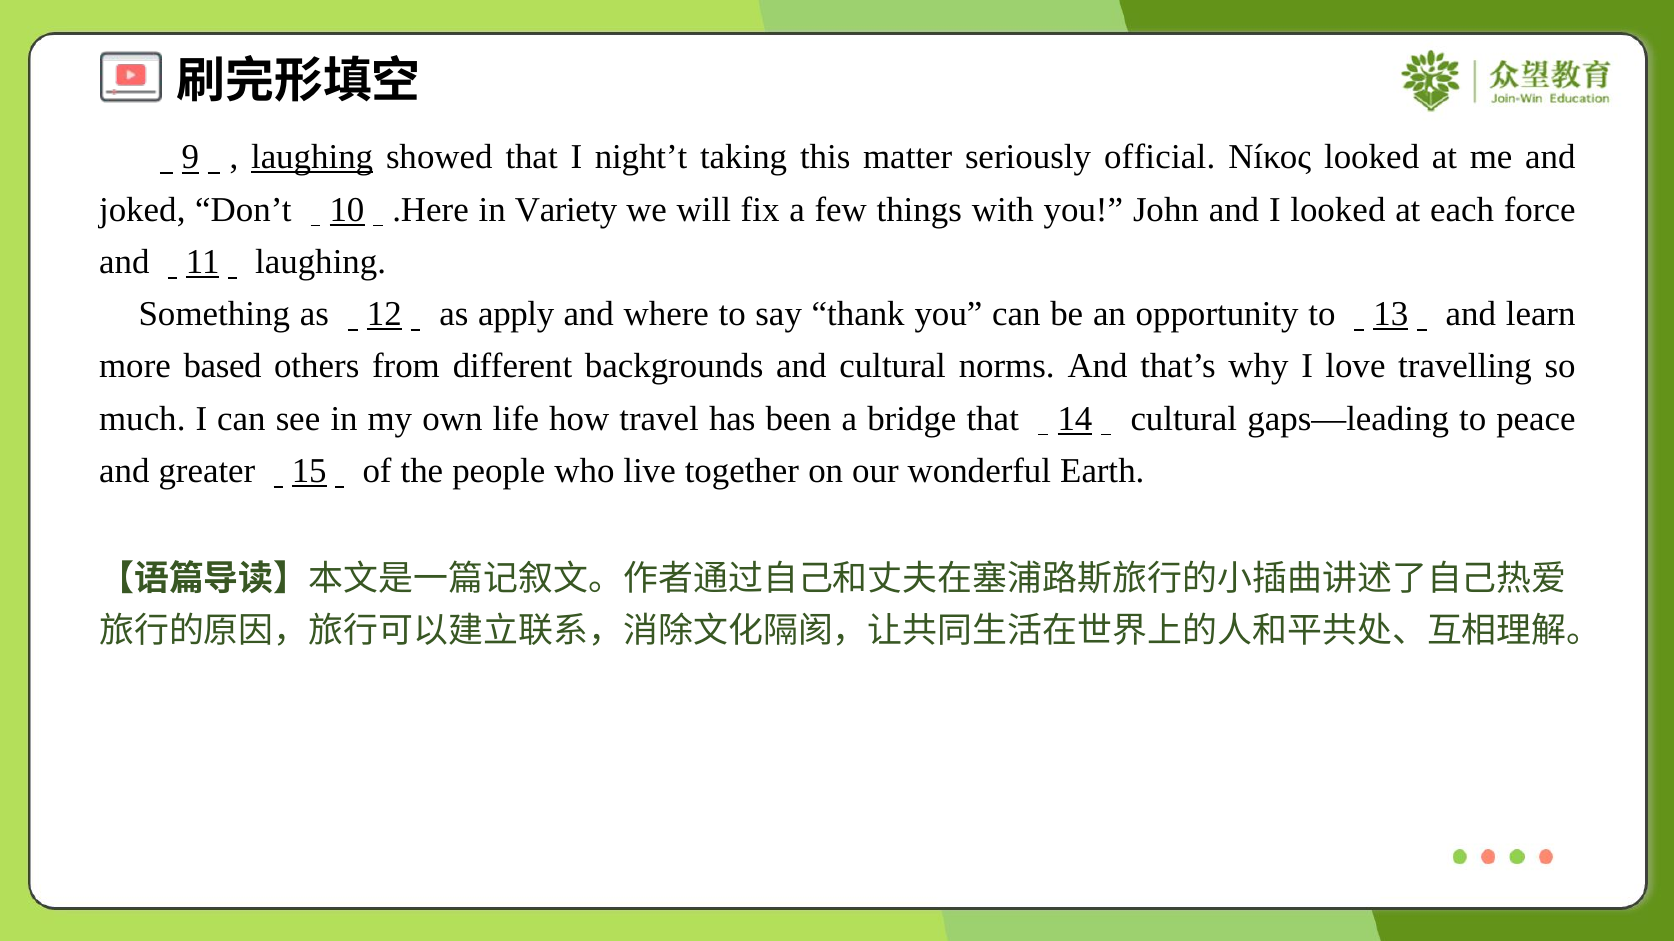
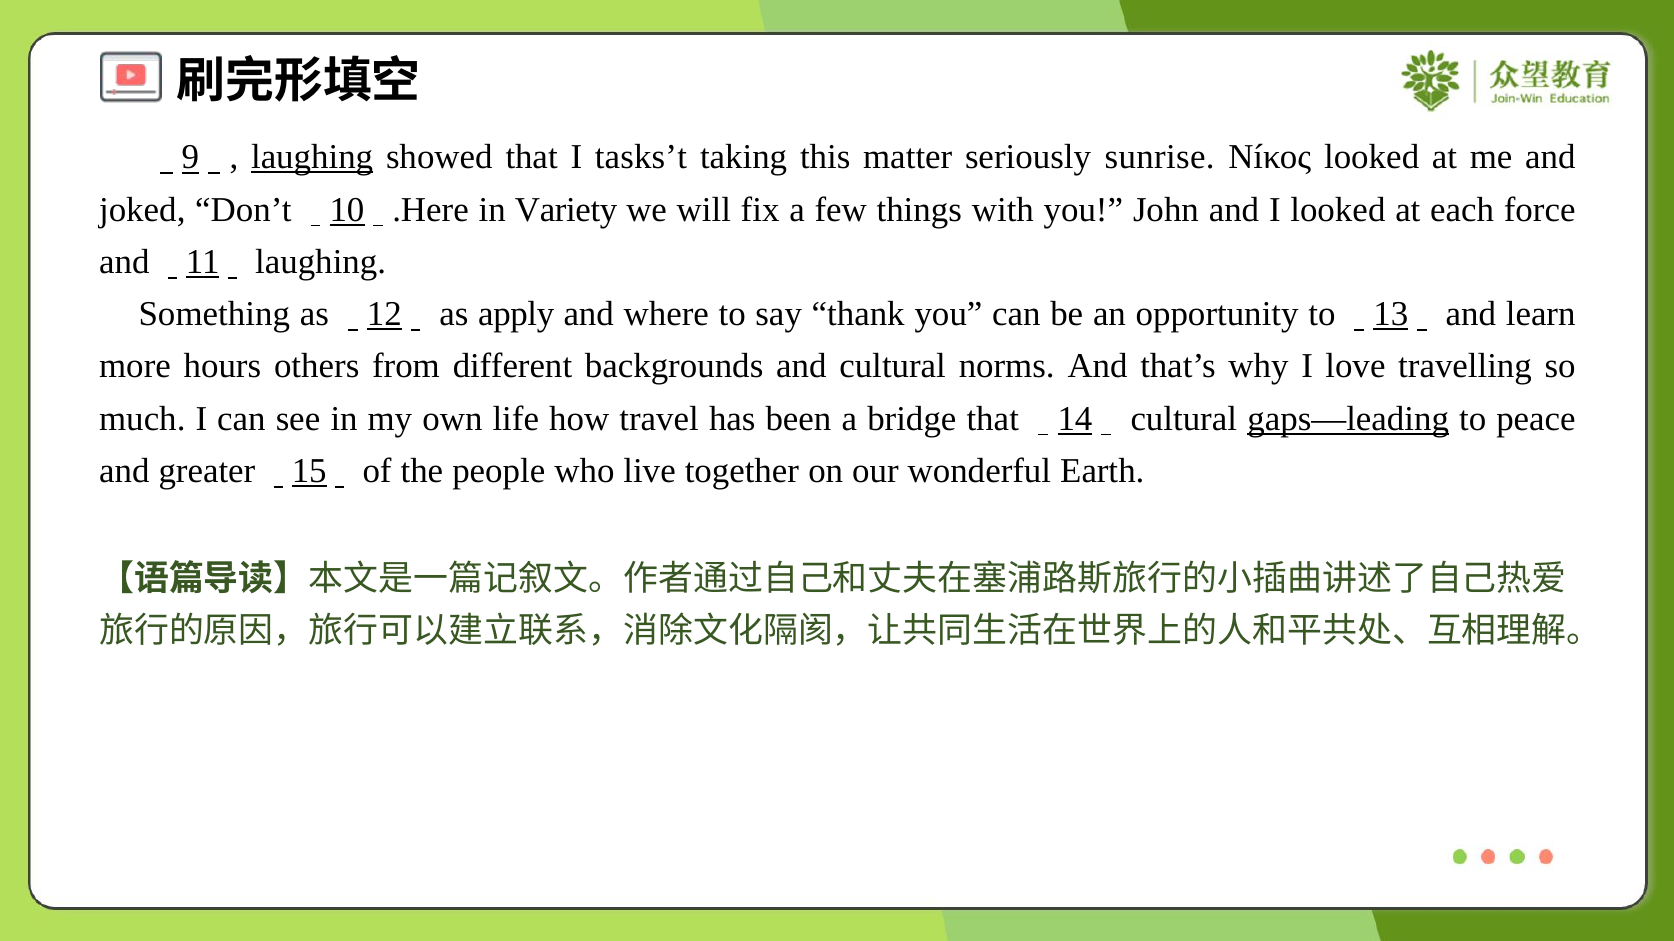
night’t: night’t -> tasks’t
official: official -> sunrise
based: based -> hours
gaps—leading underline: none -> present
